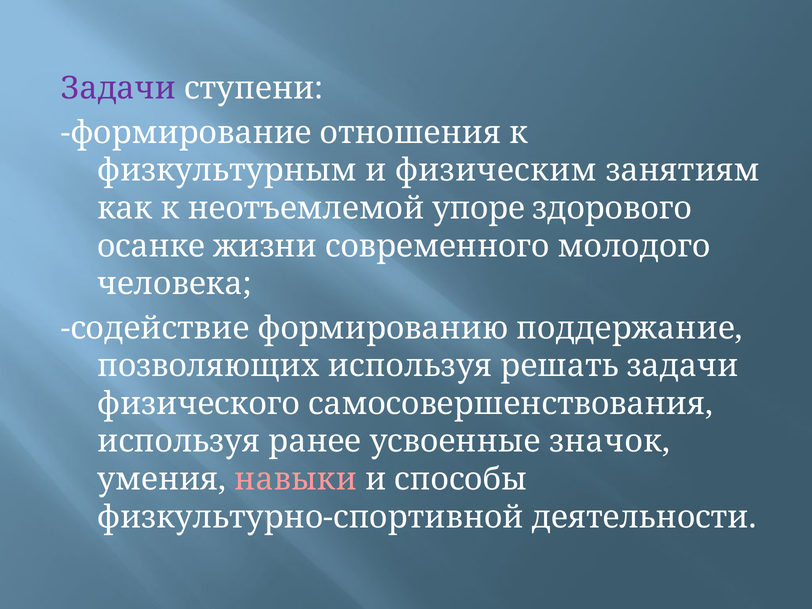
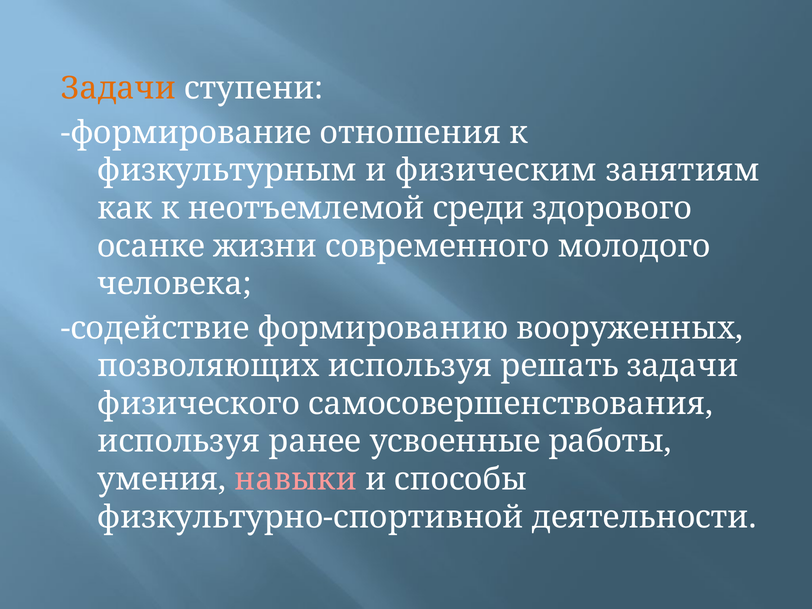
Задачи at (118, 89) colour: purple -> orange
упоре: упоре -> среди
поддержание: поддержание -> вооруженных
значок: значок -> работы
